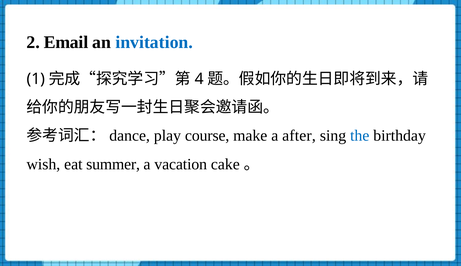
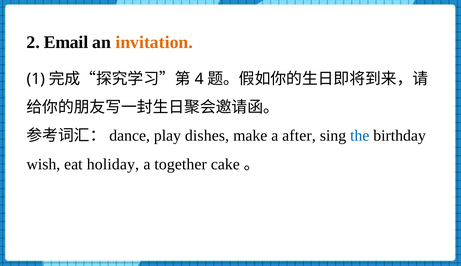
invitation colour: blue -> orange
course: course -> dishes
summer: summer -> holiday
vacation: vacation -> together
